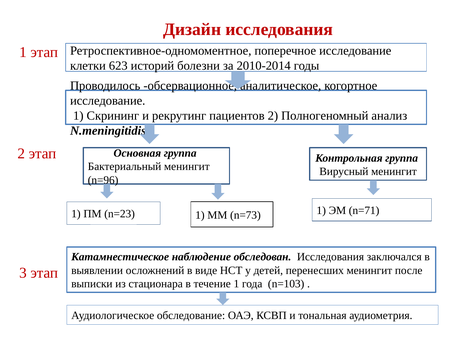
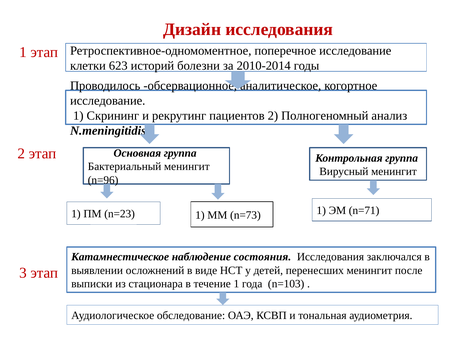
обследован: обследован -> состояния
